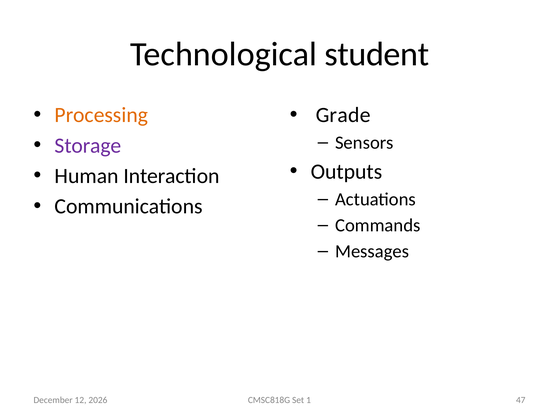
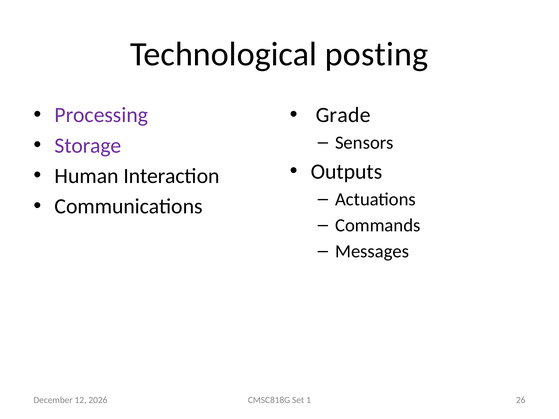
student: student -> posting
Processing colour: orange -> purple
47: 47 -> 26
